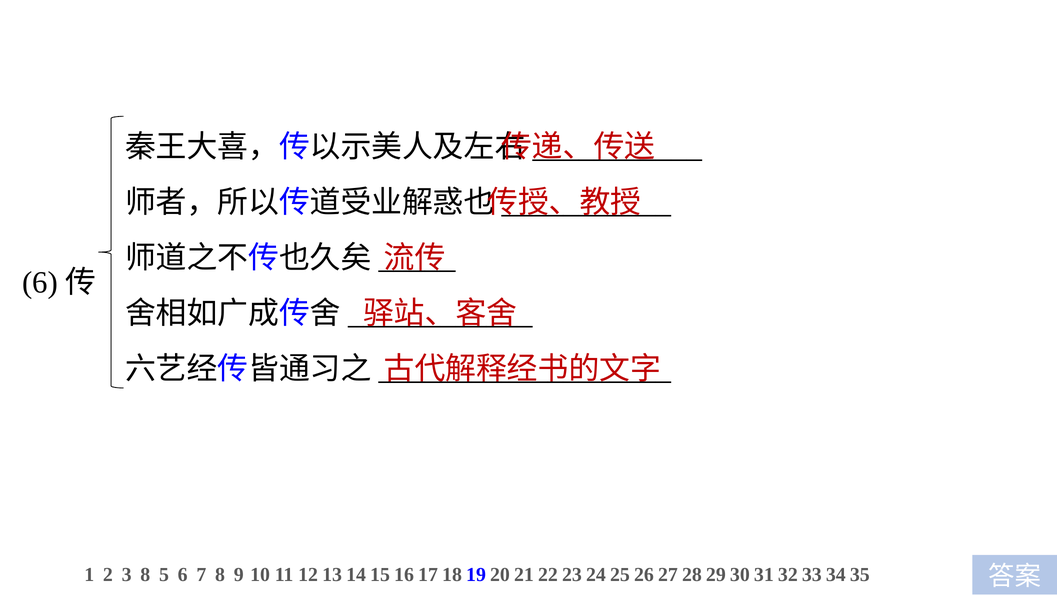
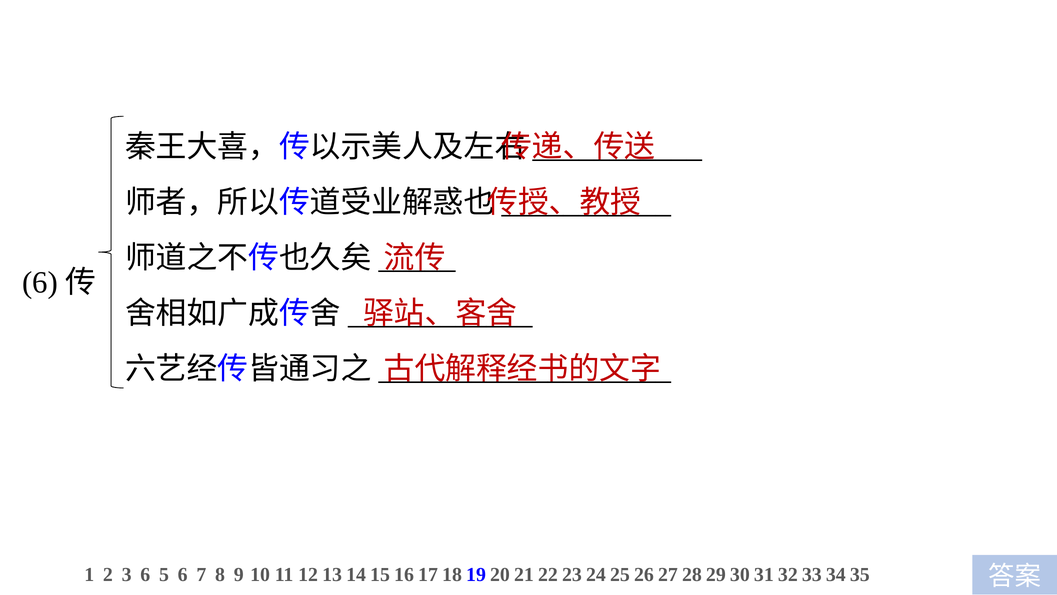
3 8: 8 -> 6
